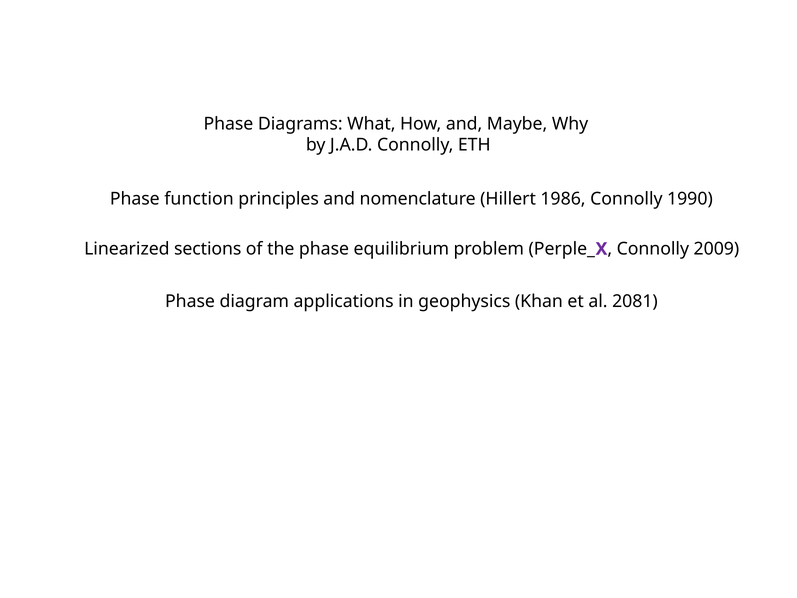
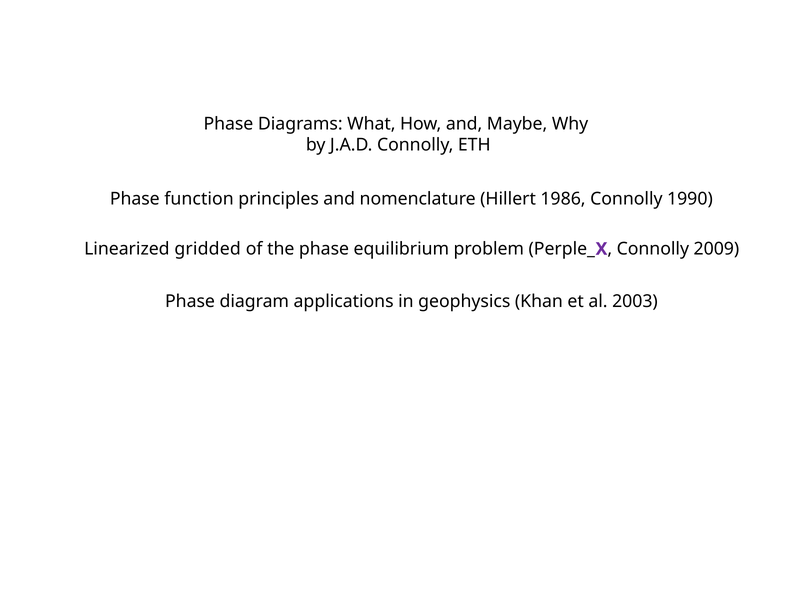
sections: sections -> gridded
2081: 2081 -> 2003
